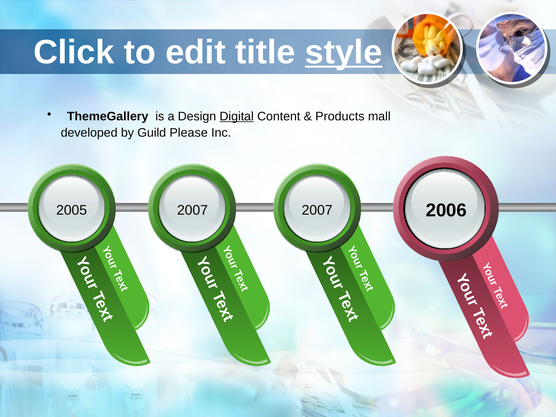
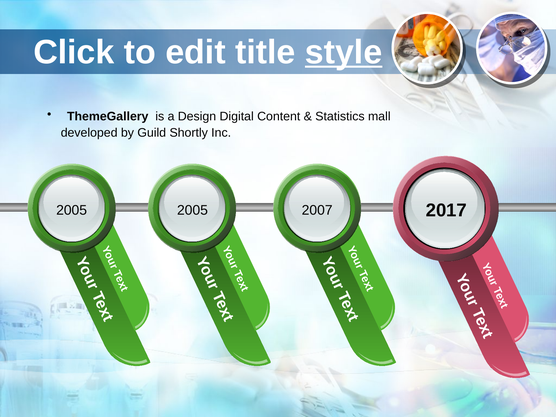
Digital underline: present -> none
Products: Products -> Statistics
Please: Please -> Shortly
2005 2007: 2007 -> 2005
2006: 2006 -> 2017
